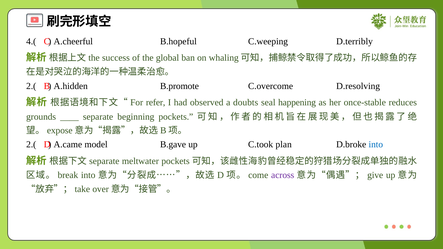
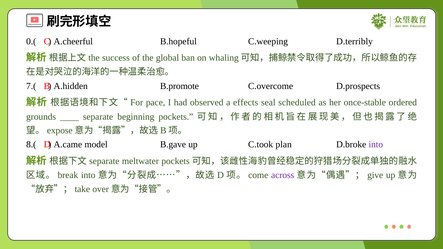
4.(: 4.( -> 0.(
2.( at (31, 86): 2.( -> 7.(
D.resolving: D.resolving -> D.prospects
refer: refer -> pace
doubts: doubts -> effects
happening: happening -> scheduled
reduces: reduces -> ordered
2.( at (31, 145): 2.( -> 8.(
into at (376, 145) colour: blue -> purple
